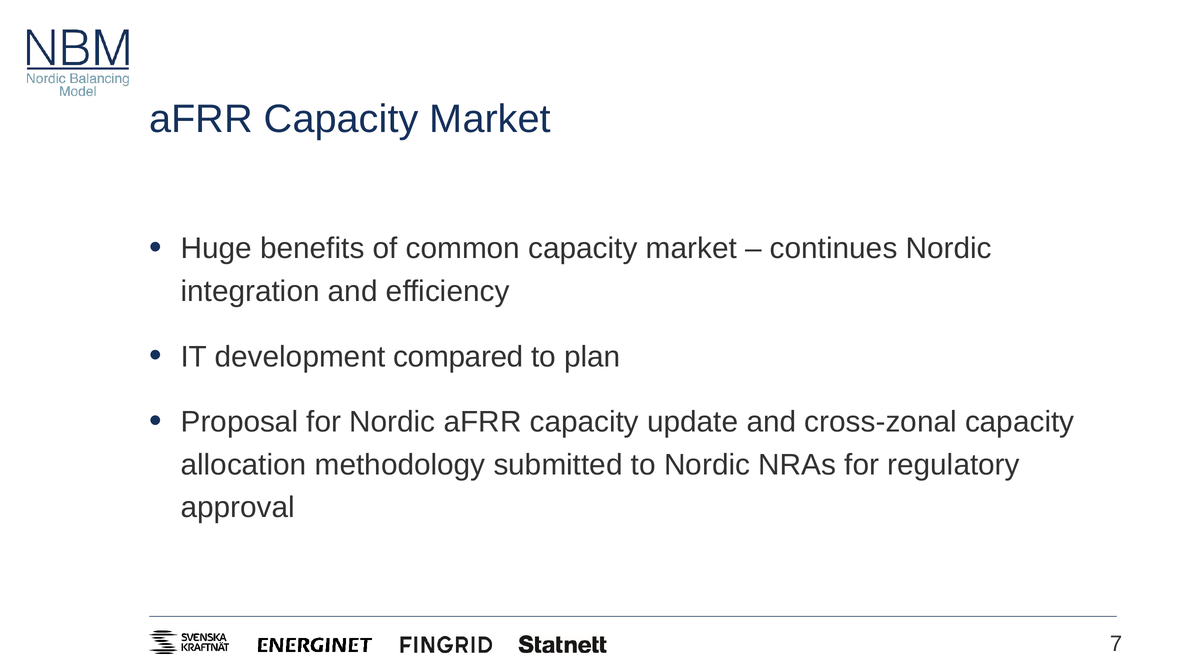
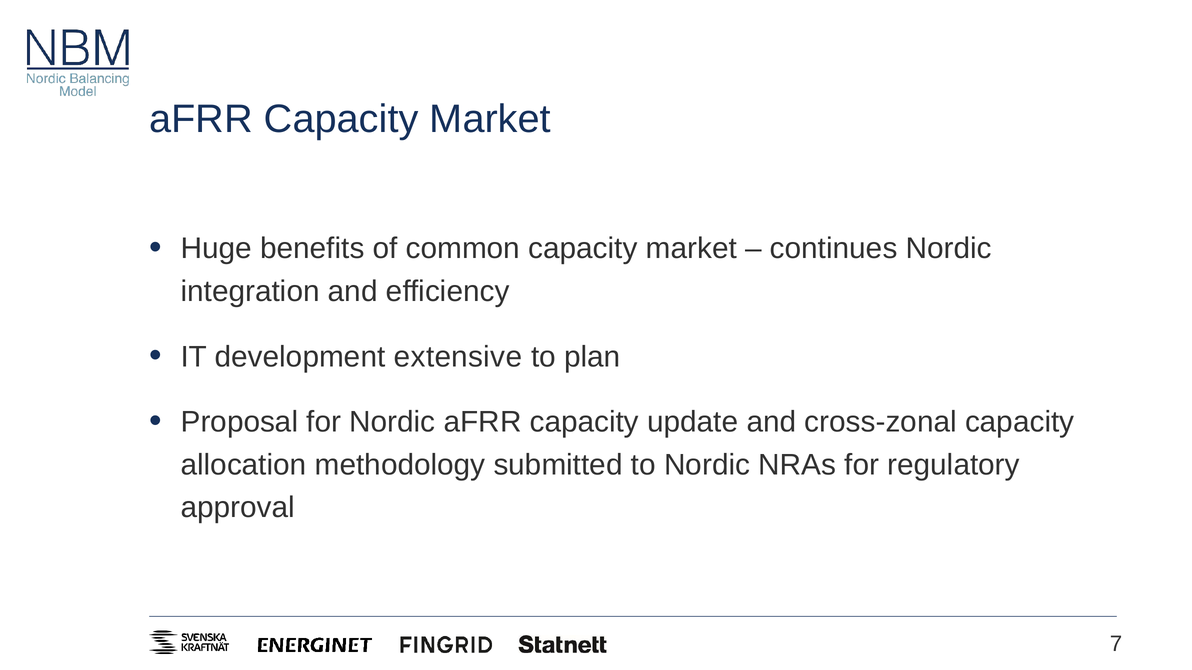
compared: compared -> extensive
